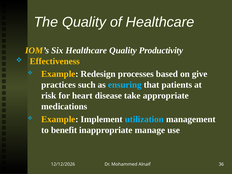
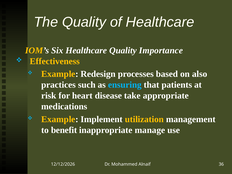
Productivity: Productivity -> Importance
give: give -> also
utilization colour: light blue -> yellow
